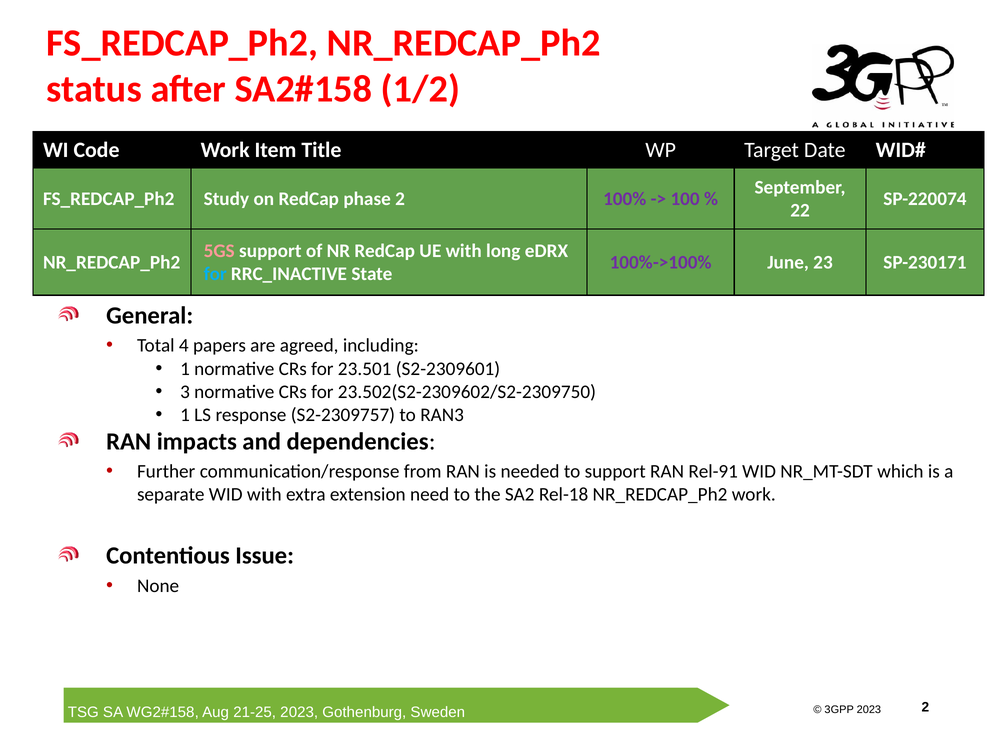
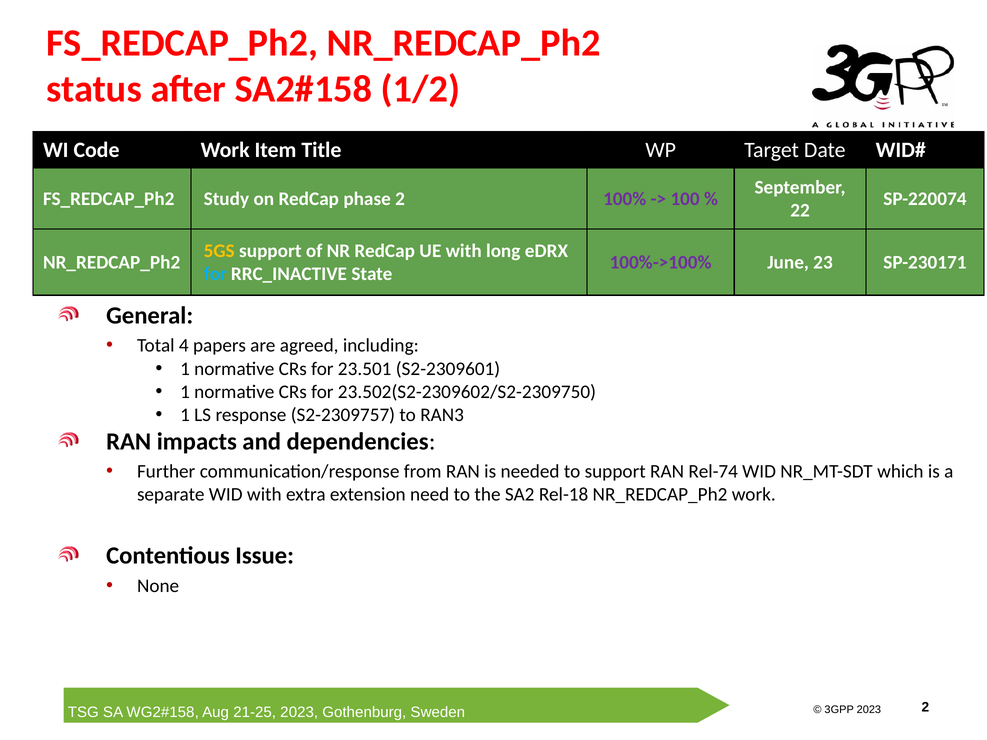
5GS colour: pink -> yellow
3 at (185, 392): 3 -> 1
Rel-91: Rel-91 -> Rel-74
